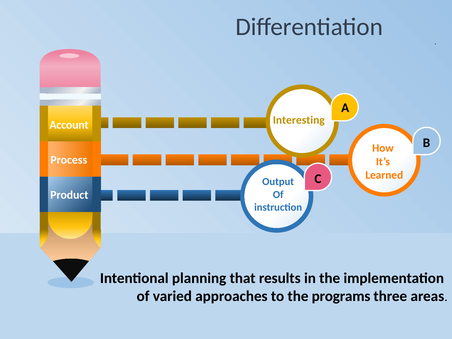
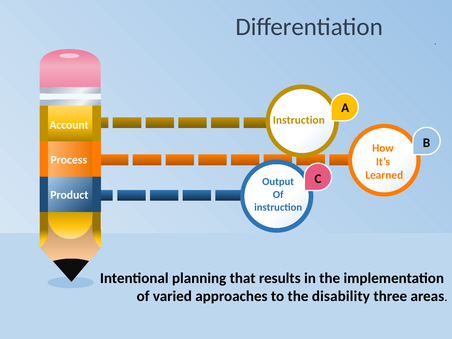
Interesting at (299, 120): Interesting -> Instruction
programs: programs -> disability
